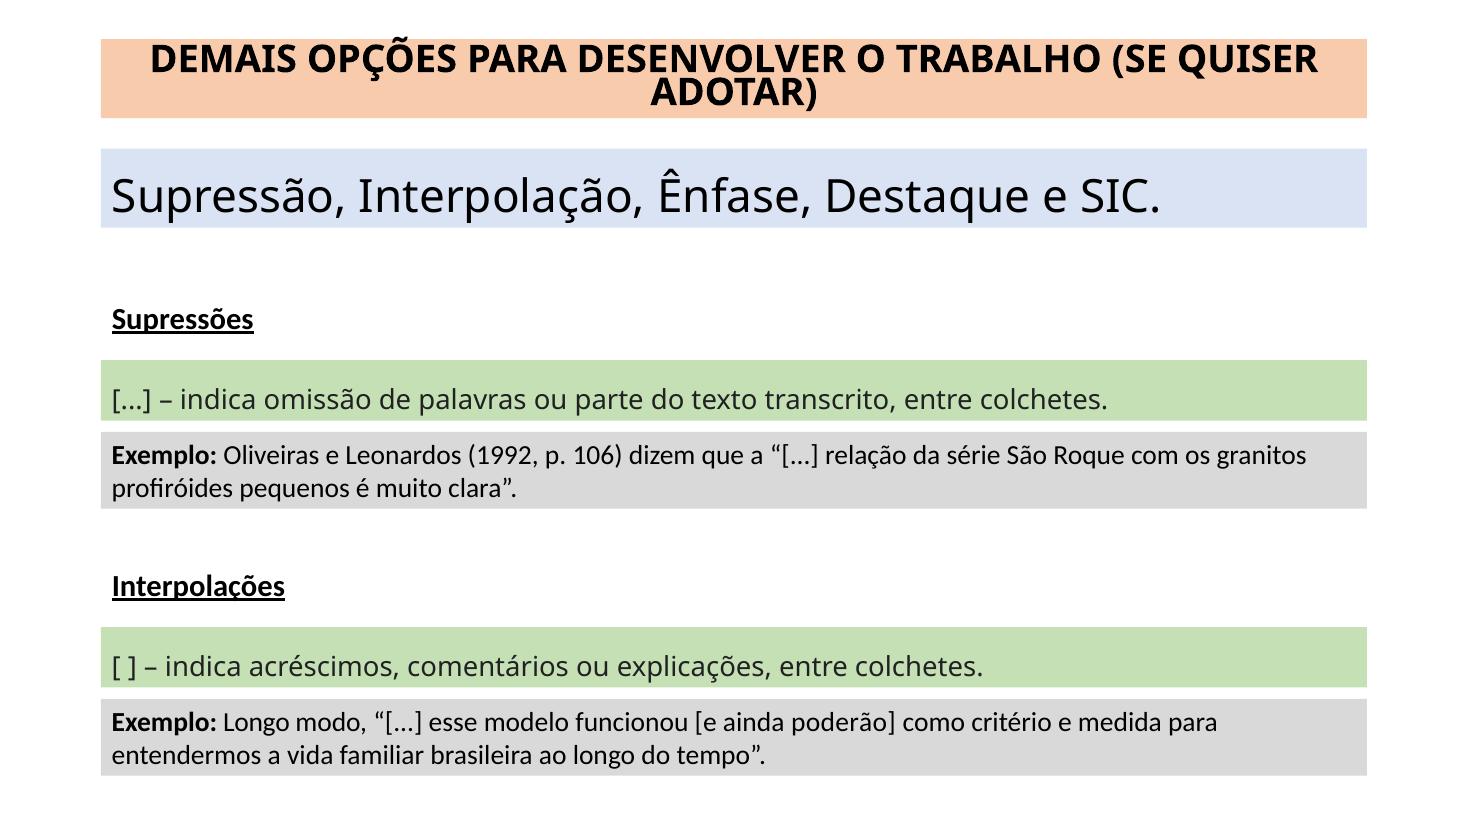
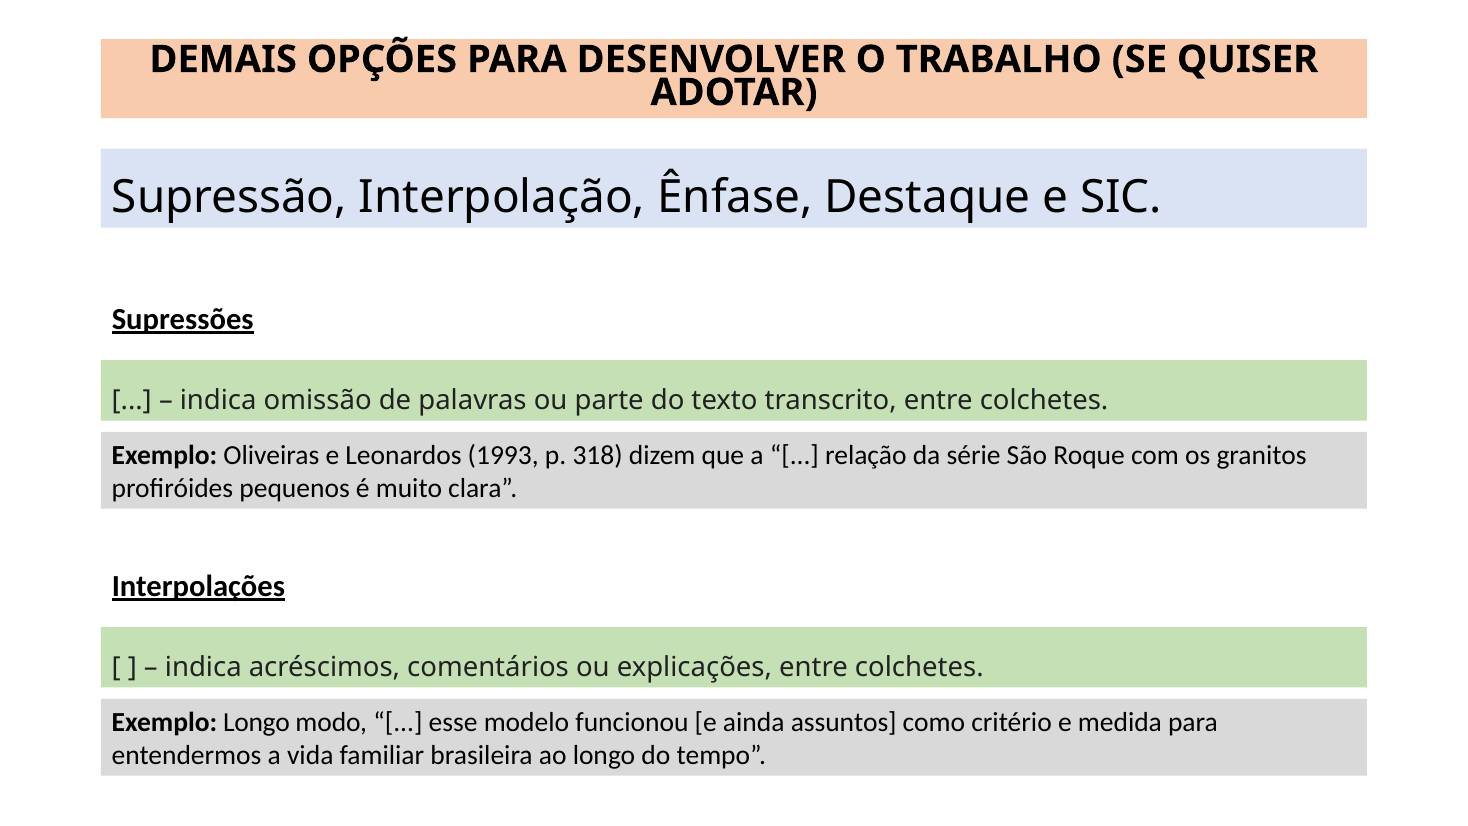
1992: 1992 -> 1993
106: 106 -> 318
poderão: poderão -> assuntos
